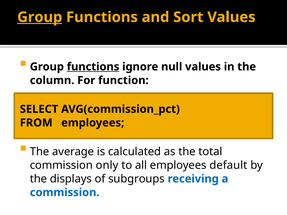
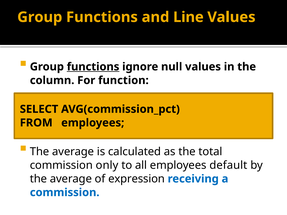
Group at (40, 17) underline: present -> none
Sort: Sort -> Line
displays at (71, 179): displays -> average
subgroups: subgroups -> expression
